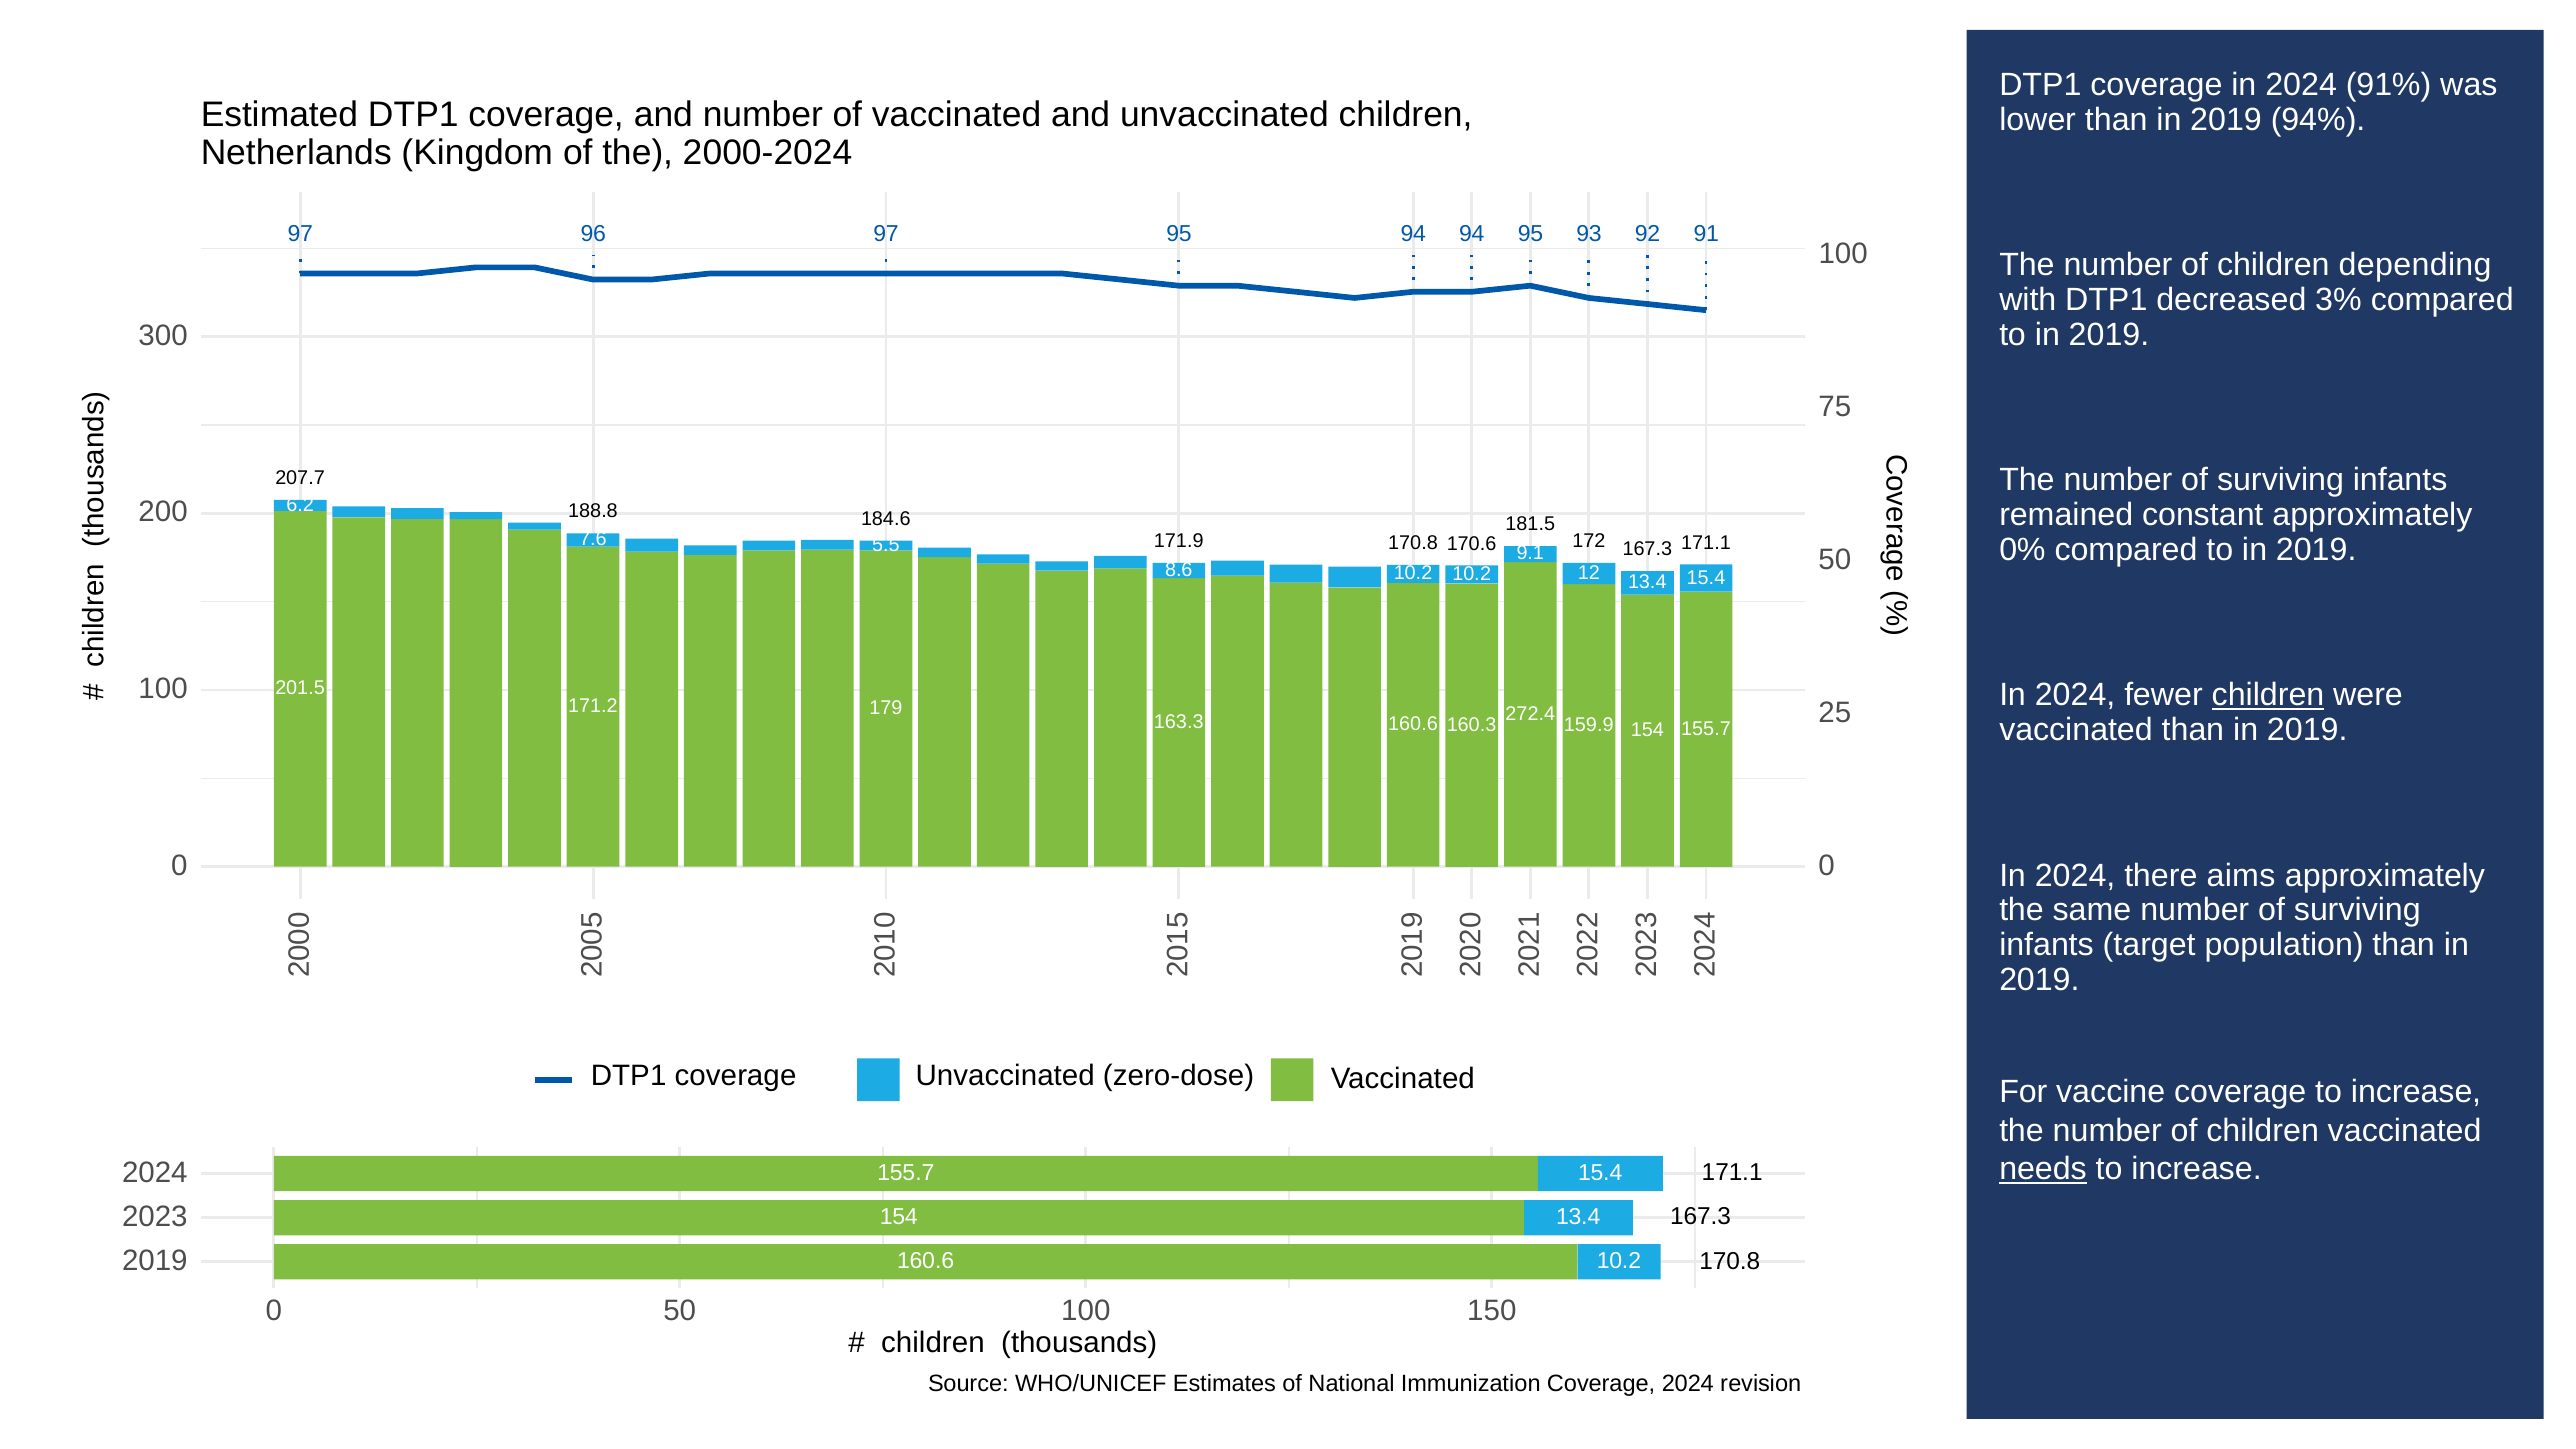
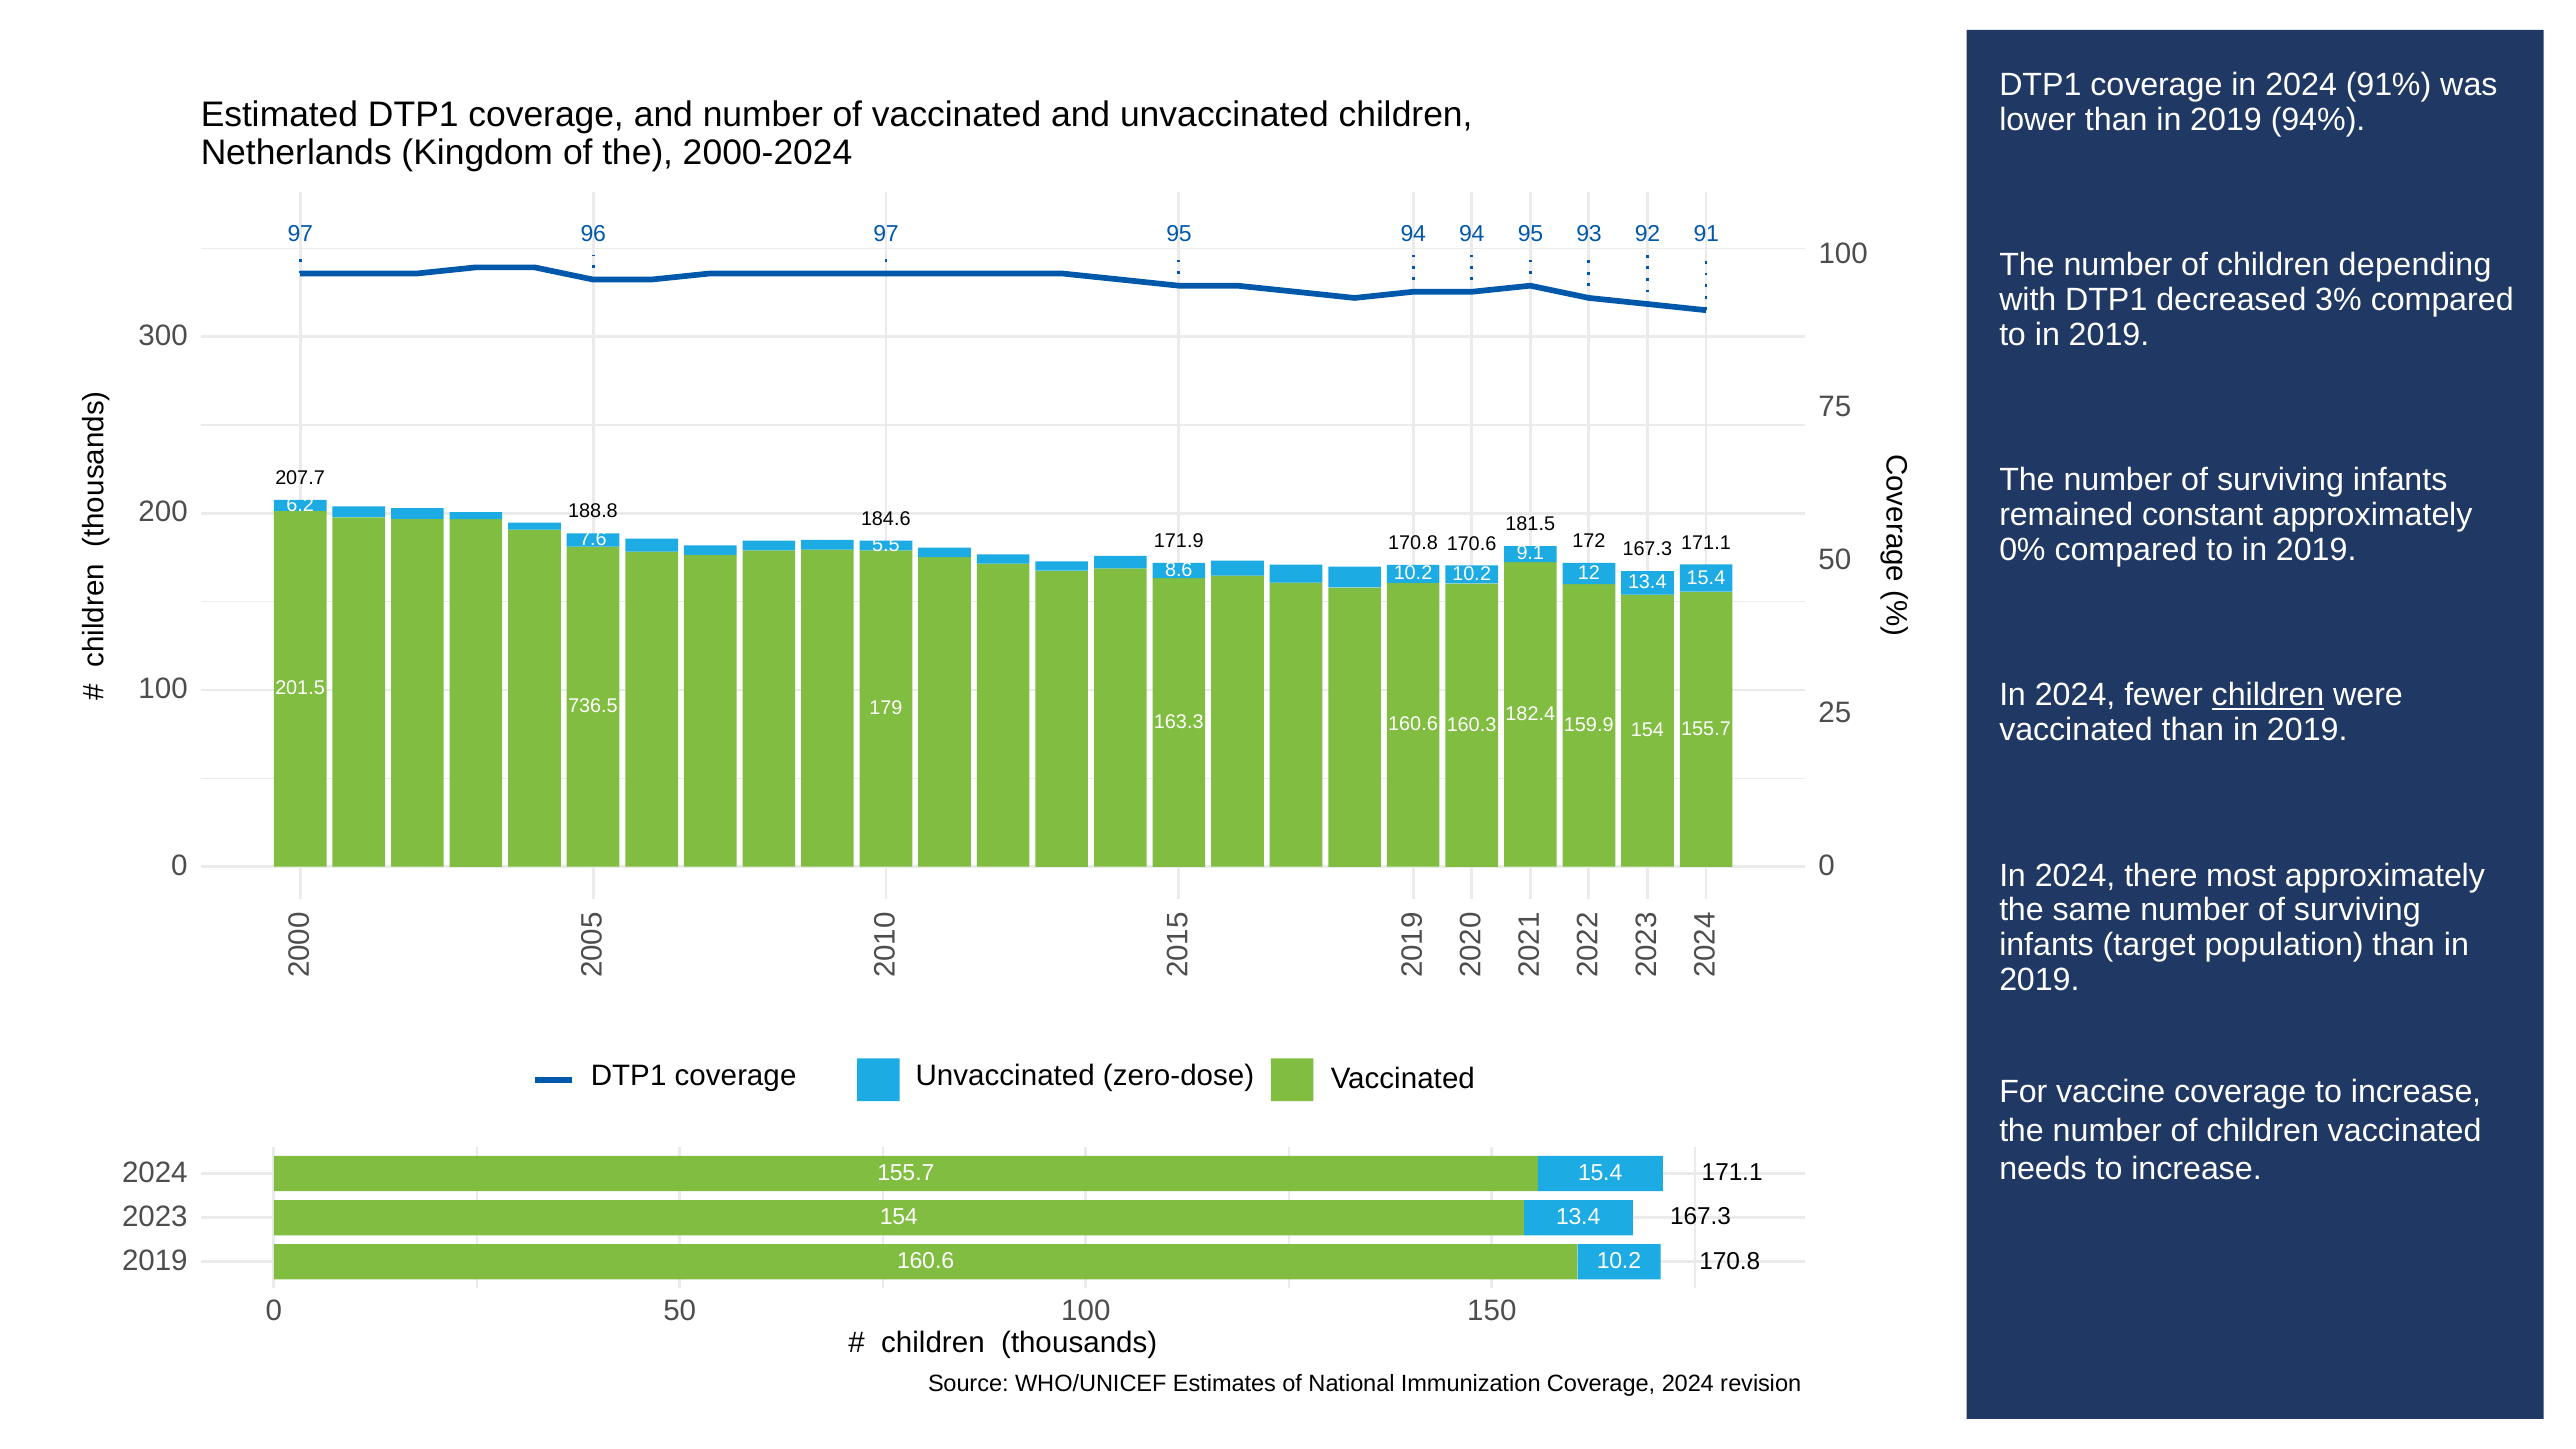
171.2: 171.2 -> 736.5
272.4: 272.4 -> 182.4
aims: aims -> most
needs underline: present -> none
